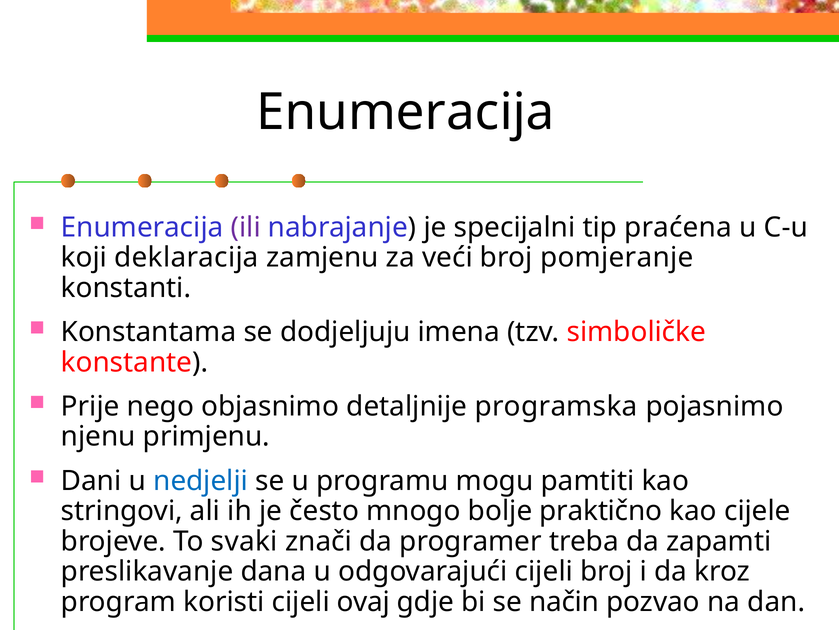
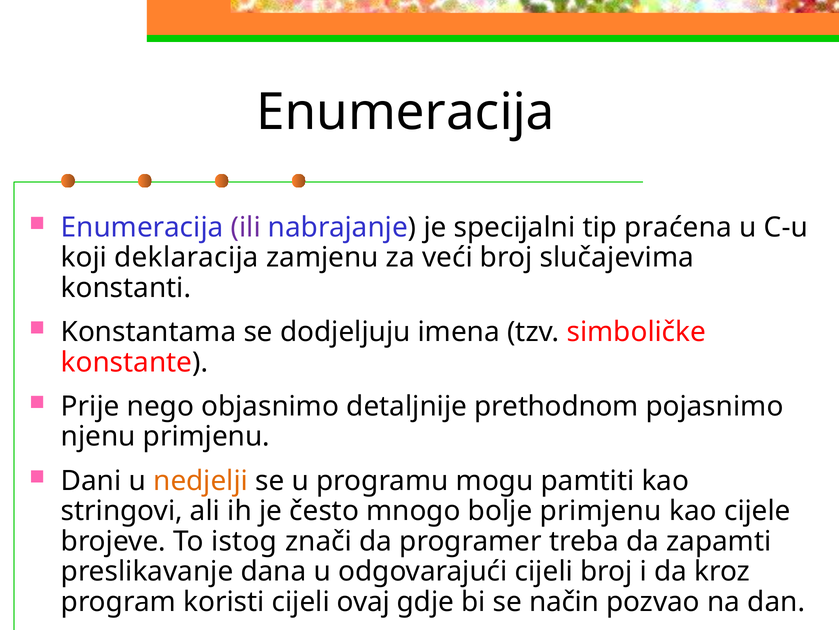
pomjeranje: pomjeranje -> slučajevima
programska: programska -> prethodnom
nedjelji colour: blue -> orange
bolje praktično: praktično -> primjenu
svaki: svaki -> istog
